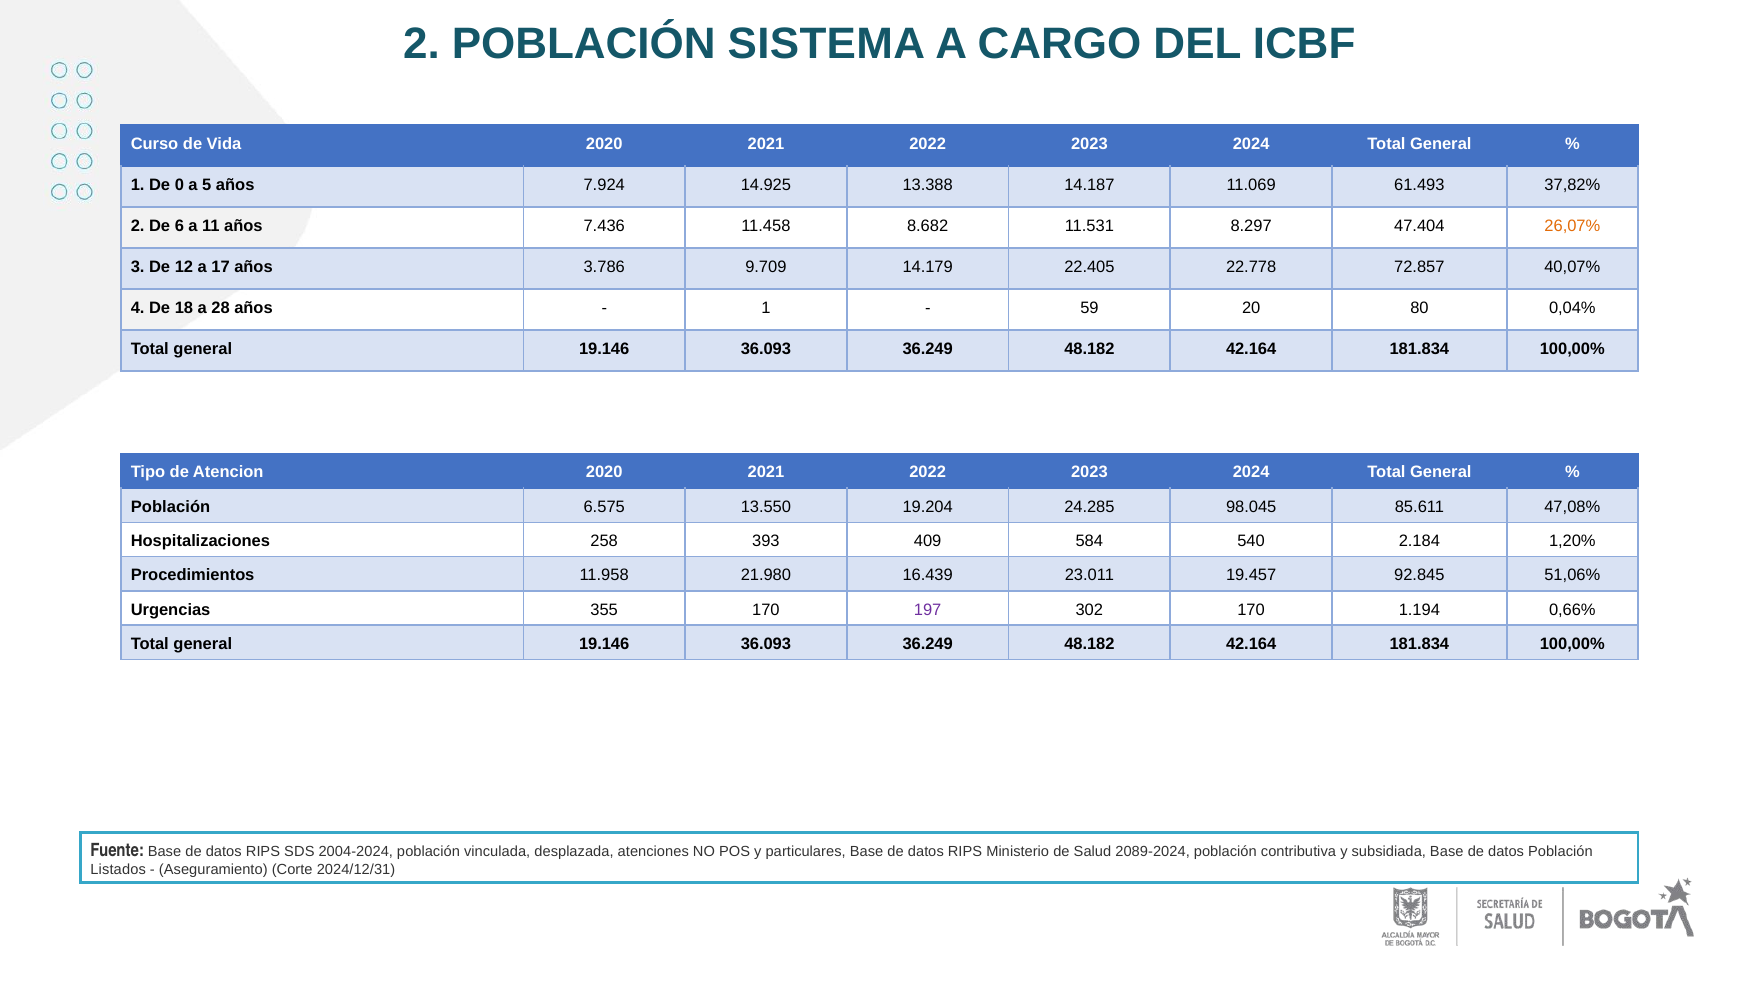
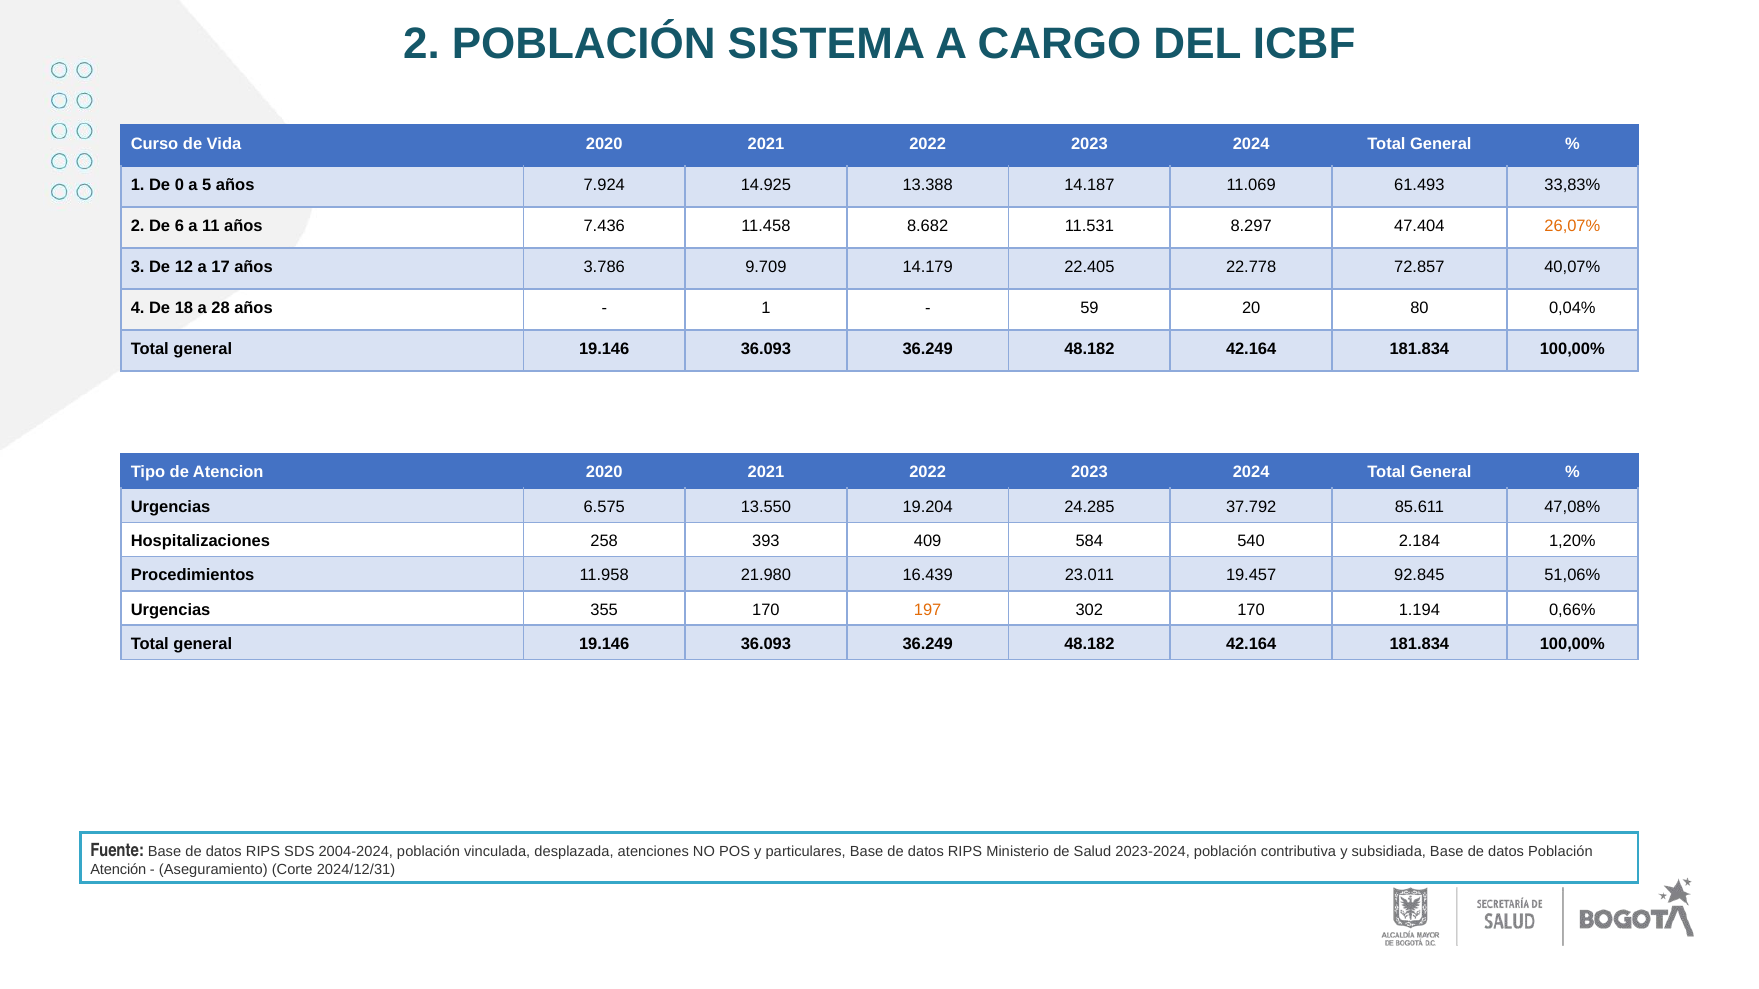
37,82%: 37,82% -> 33,83%
Población at (171, 507): Población -> Urgencias
98.045: 98.045 -> 37.792
197 colour: purple -> orange
2089-2024: 2089-2024 -> 2023-2024
Listados: Listados -> Atención
